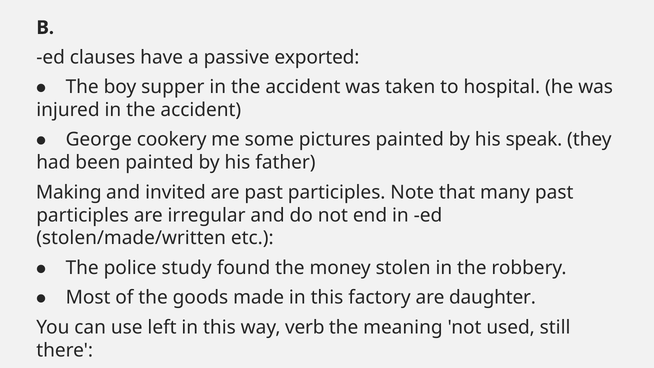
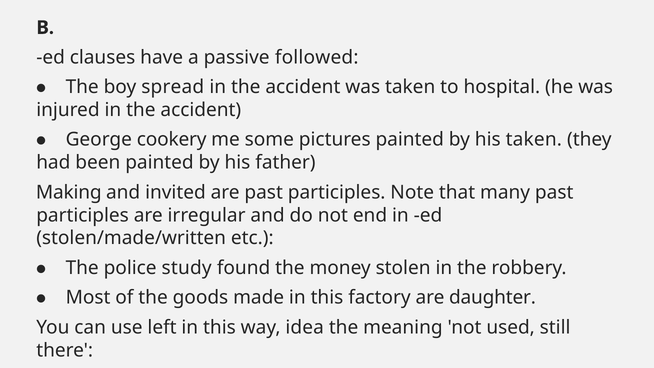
exported: exported -> followed
supper: supper -> spread
his speak: speak -> taken
verb: verb -> idea
